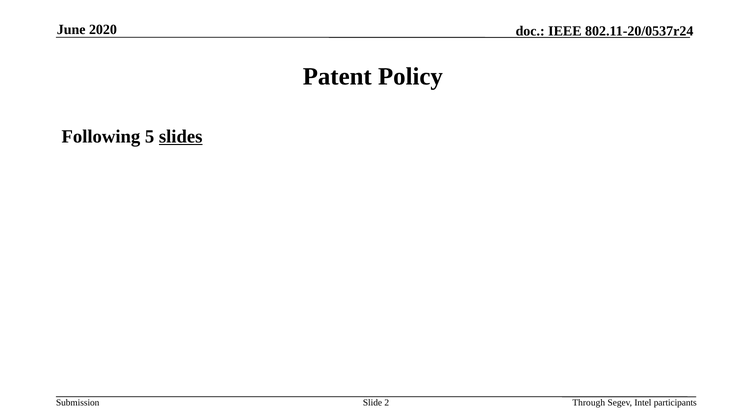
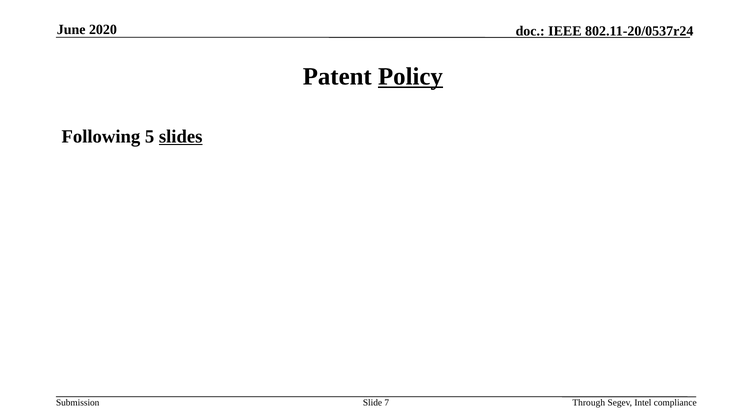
Policy underline: none -> present
2: 2 -> 7
participants: participants -> compliance
